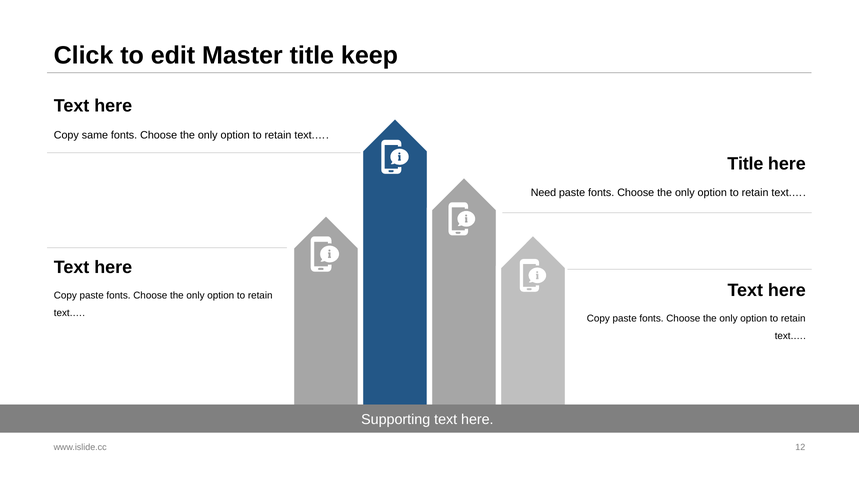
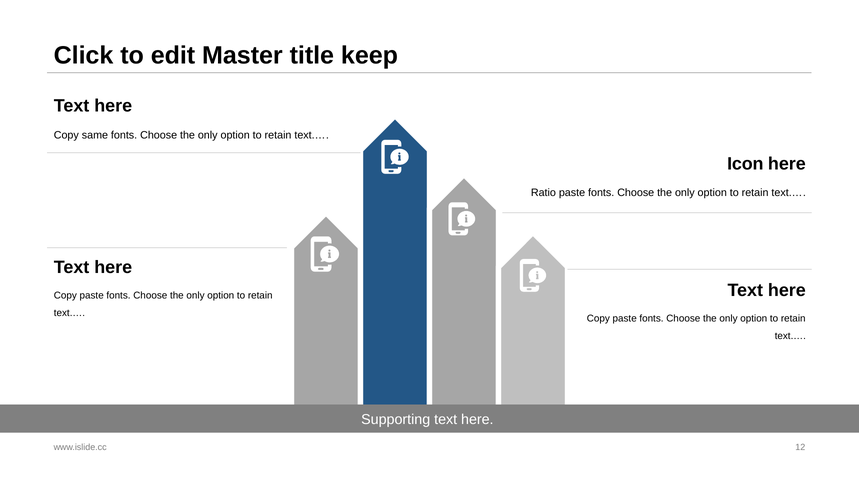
Title at (745, 164): Title -> Icon
Need: Need -> Ratio
